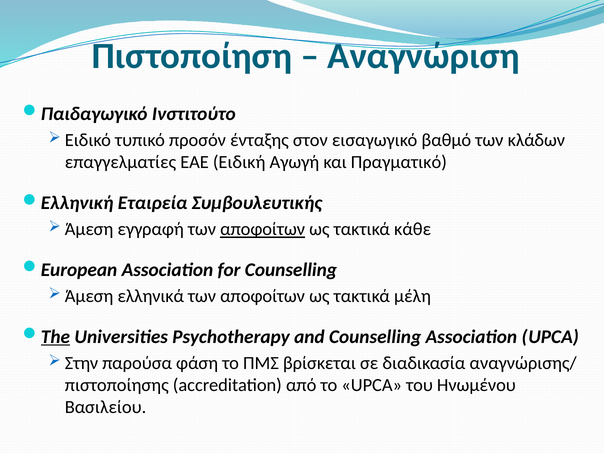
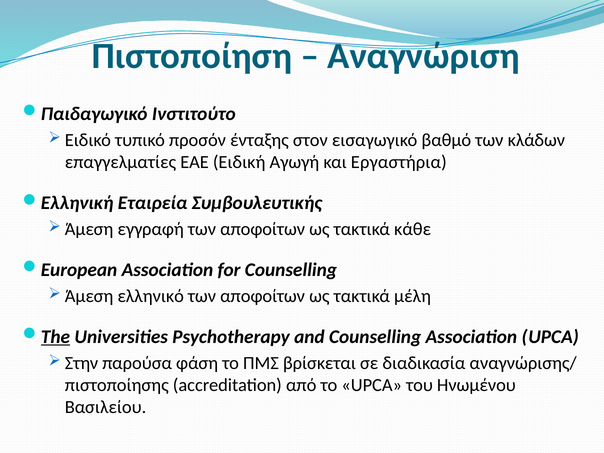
Πραγματικό: Πραγματικό -> Εργαστήρια
αποφοίτων at (263, 229) underline: present -> none
ελληνικά: ελληνικά -> ελληνικό
